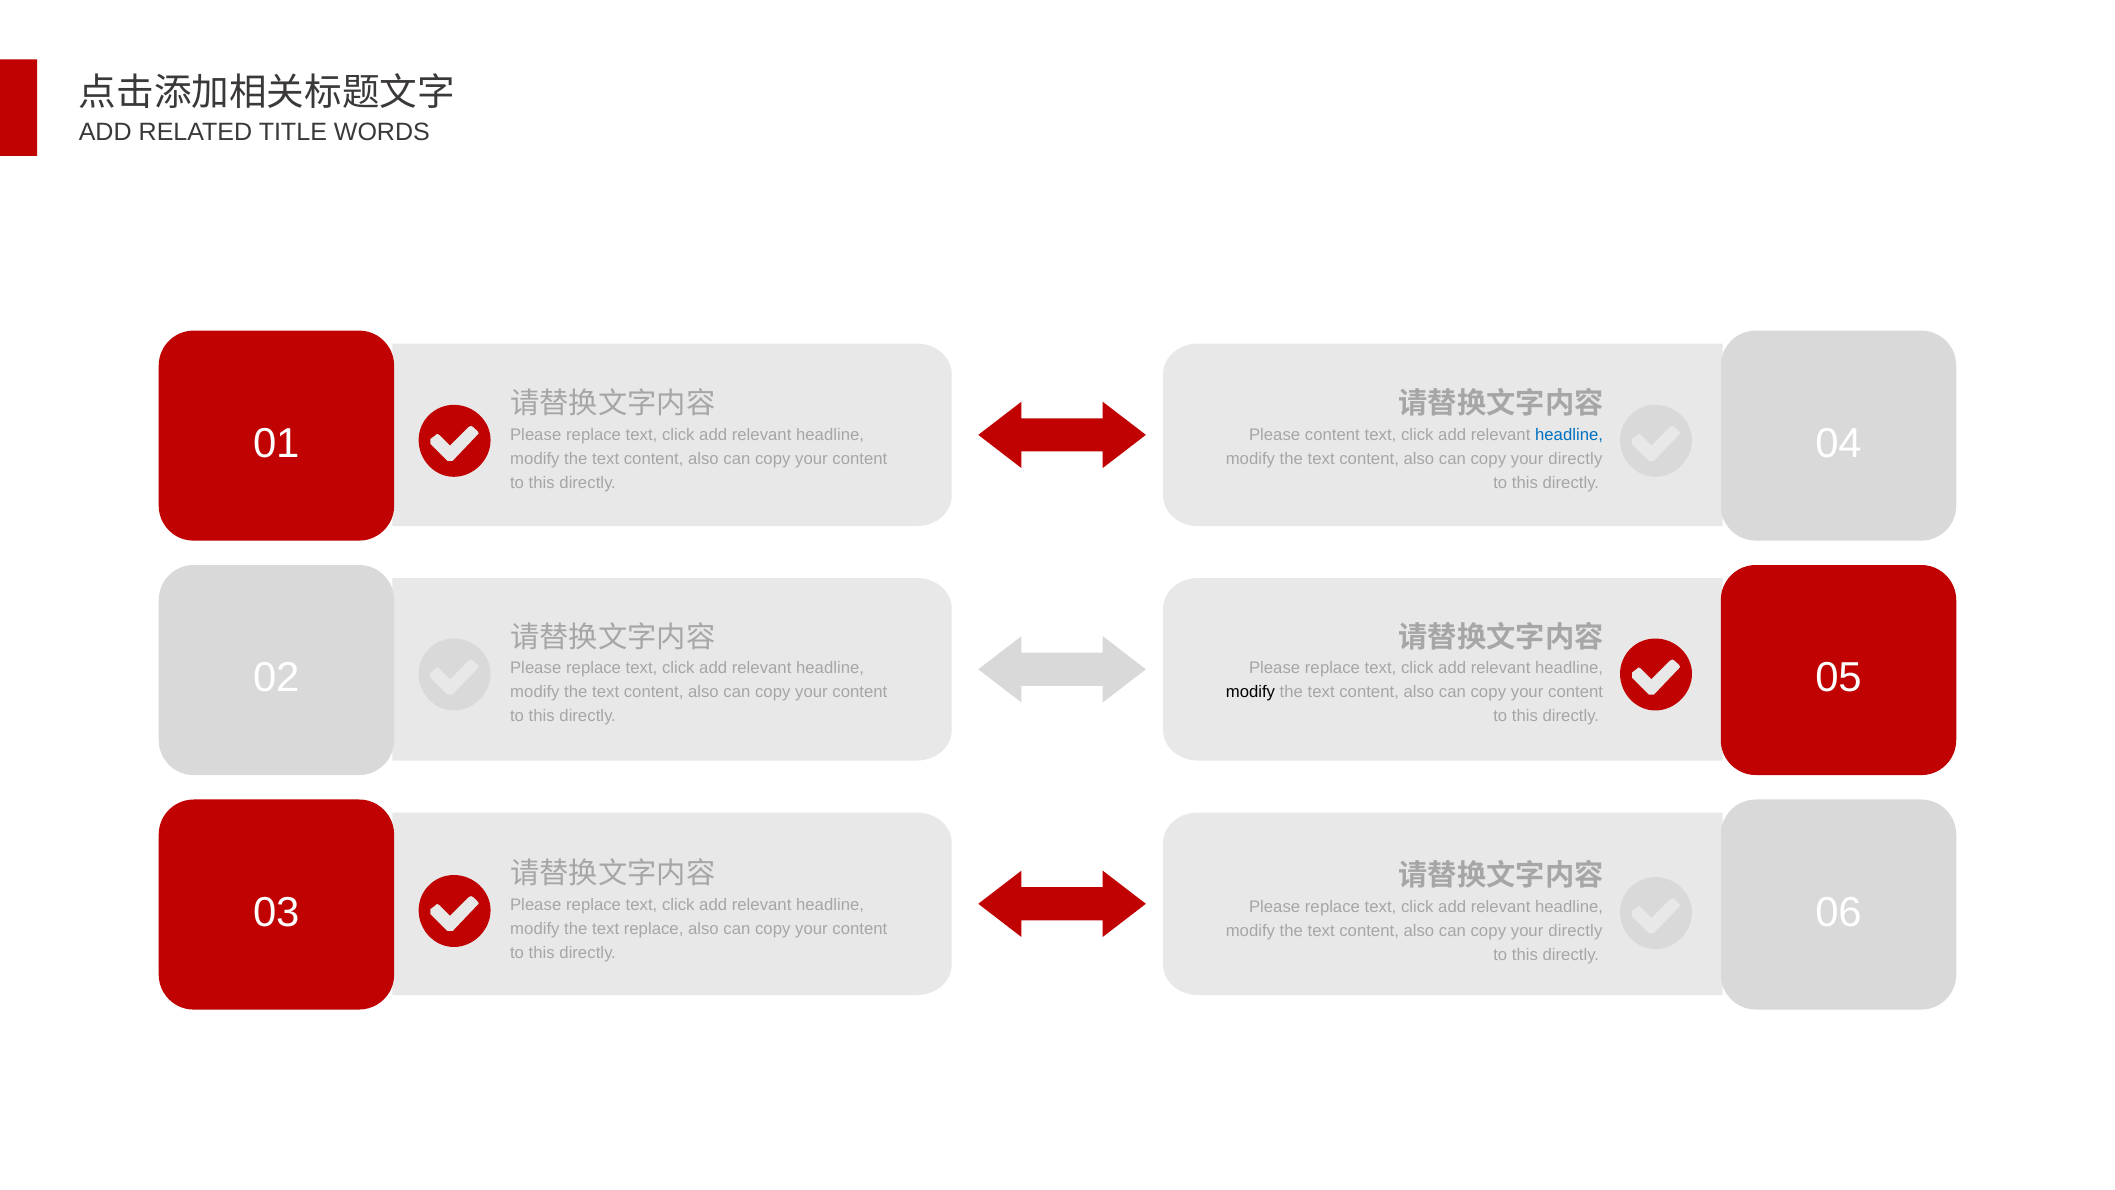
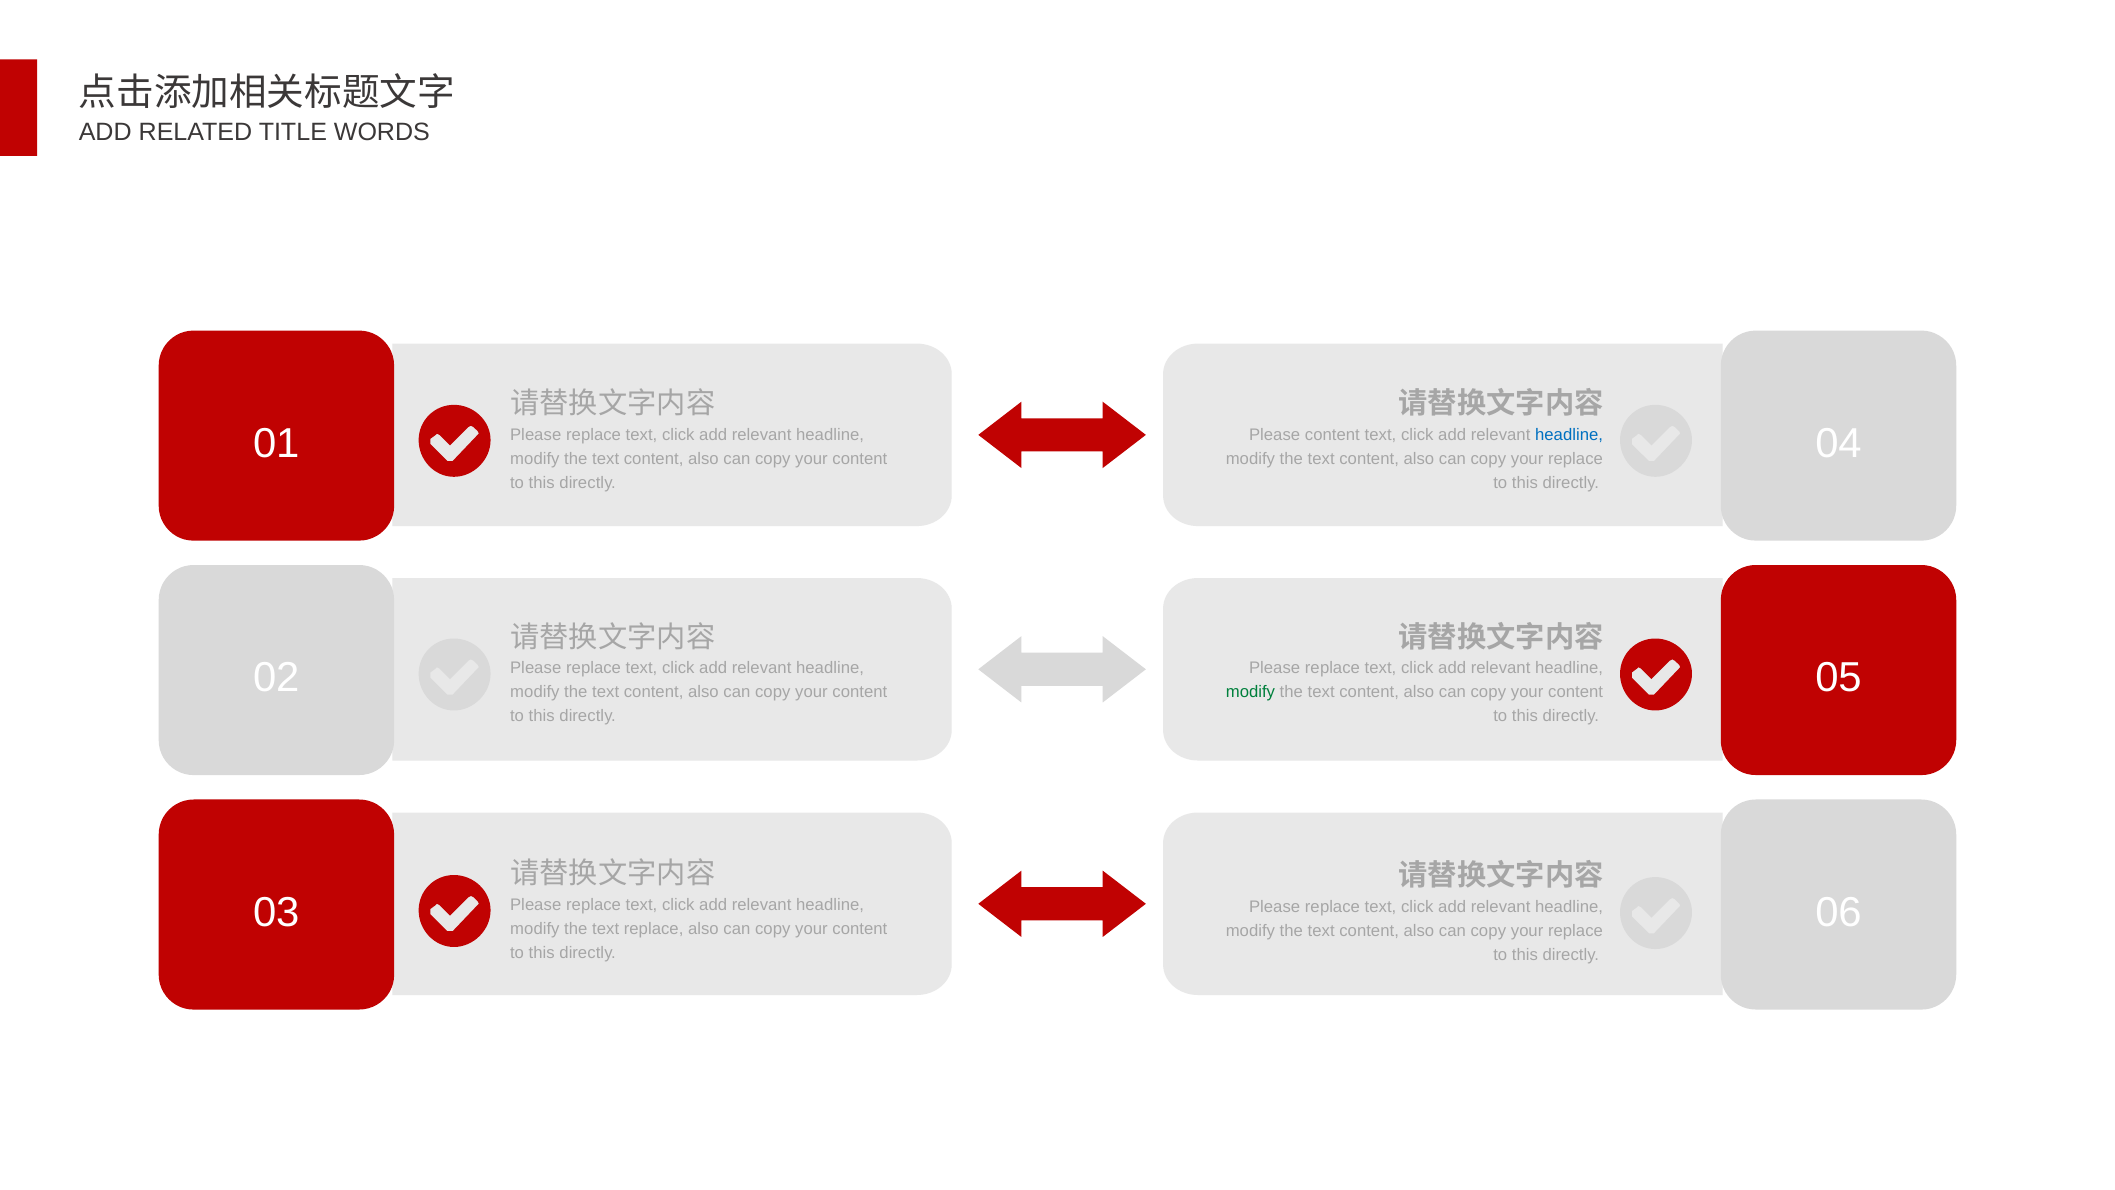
directly at (1575, 458): directly -> replace
modify at (1250, 692) colour: black -> green
directly at (1575, 930): directly -> replace
